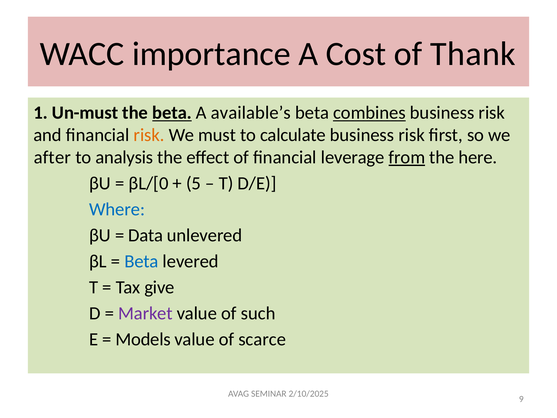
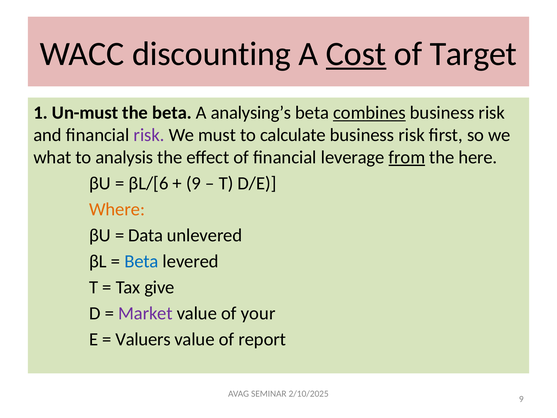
importance: importance -> discounting
Cost underline: none -> present
Thank: Thank -> Target
beta at (172, 113) underline: present -> none
available’s: available’s -> analysing’s
risk at (149, 135) colour: orange -> purple
after: after -> what
βL/[0: βL/[0 -> βL/[6
5 at (194, 183): 5 -> 9
Where colour: blue -> orange
such: such -> your
Models: Models -> Valuers
scarce: scarce -> report
